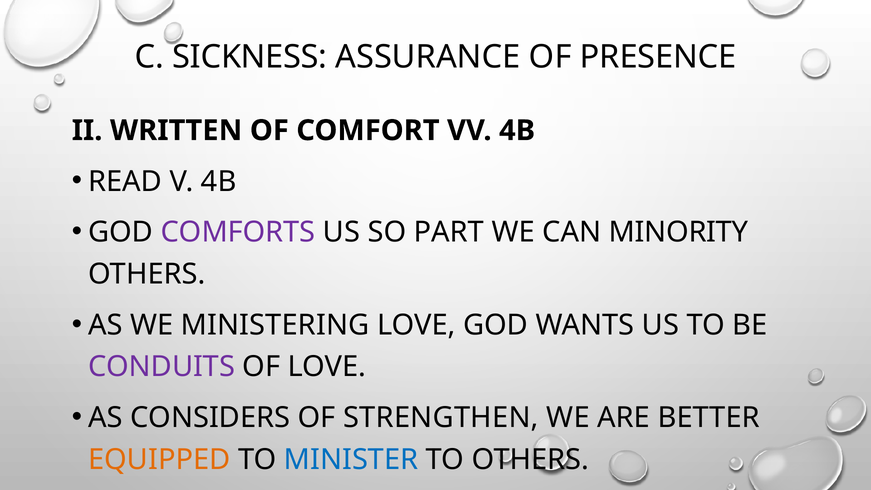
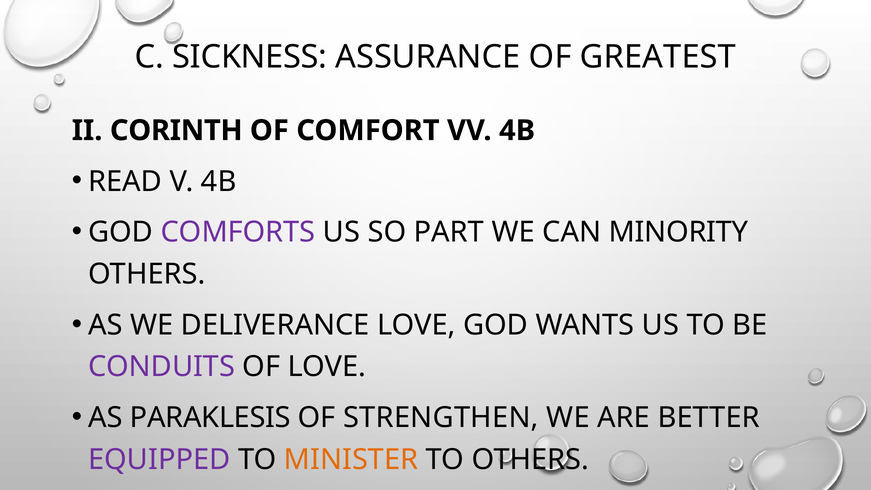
PRESENCE: PRESENCE -> GREATEST
WRITTEN: WRITTEN -> CORINTH
MINISTERING: MINISTERING -> DELIVERANCE
CONSIDERS: CONSIDERS -> PARAKLESIS
EQUIPPED colour: orange -> purple
MINISTER colour: blue -> orange
